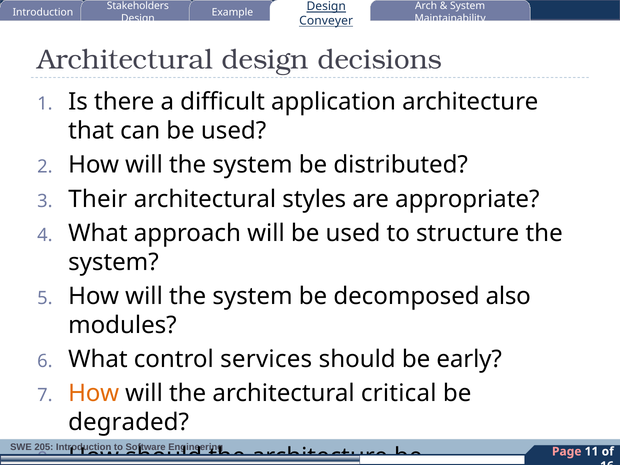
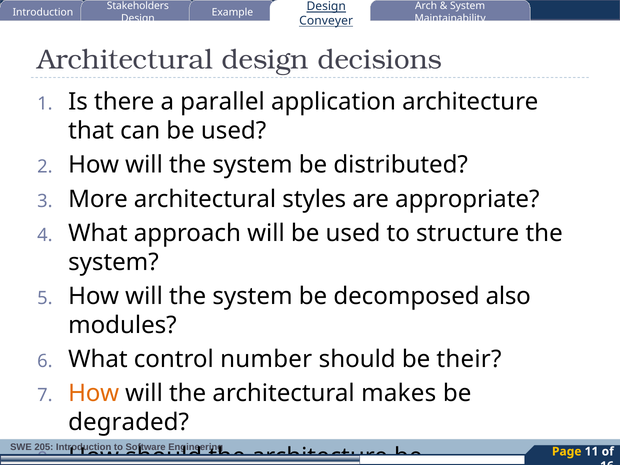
difficult: difficult -> parallel
Their: Their -> More
services: services -> number
early: early -> their
critical: critical -> makes
Page colour: pink -> yellow
